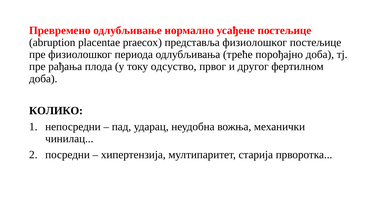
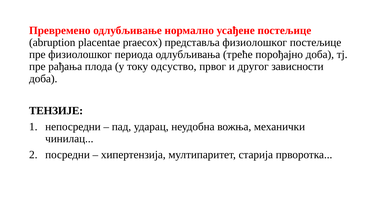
фертилном: фертилном -> зависности
КОЛИКО: КОЛИКО -> ТЕНЗИЈЕ
